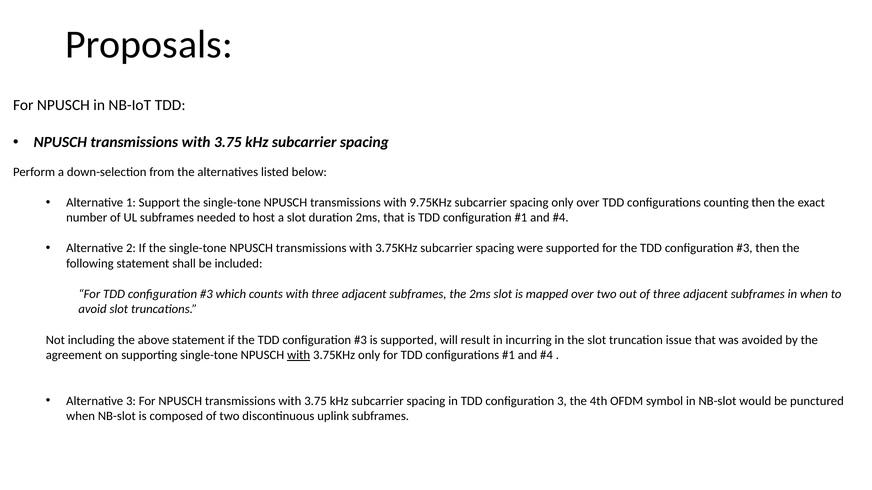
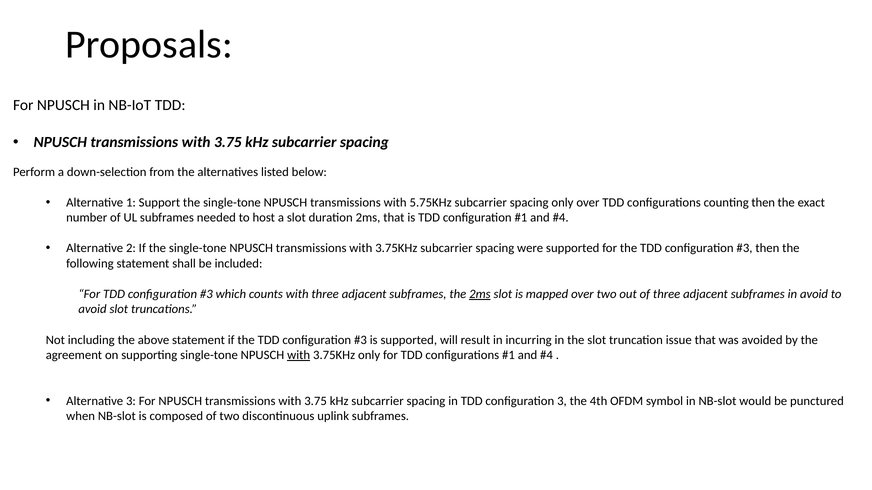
9.75KHz: 9.75KHz -> 5.75KHz
2ms at (480, 294) underline: none -> present
in when: when -> avoid
